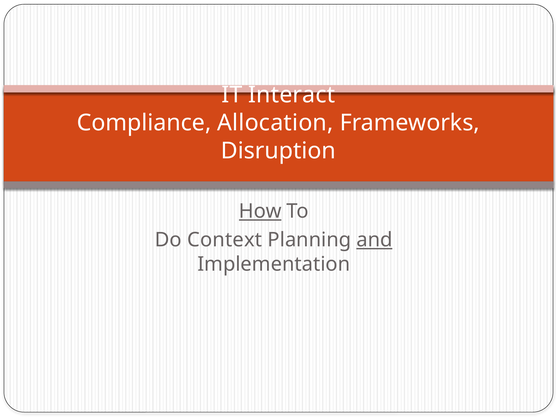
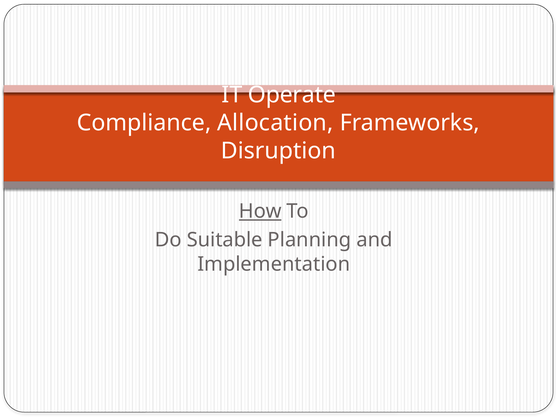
Interact: Interact -> Operate
Context: Context -> Suitable
and underline: present -> none
